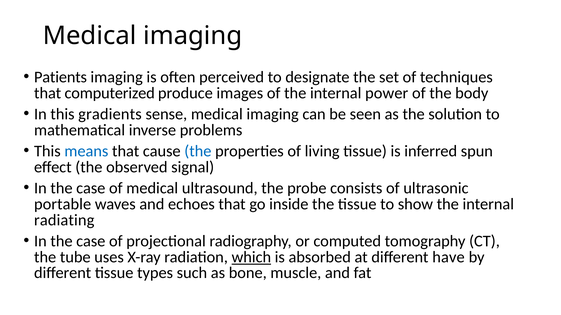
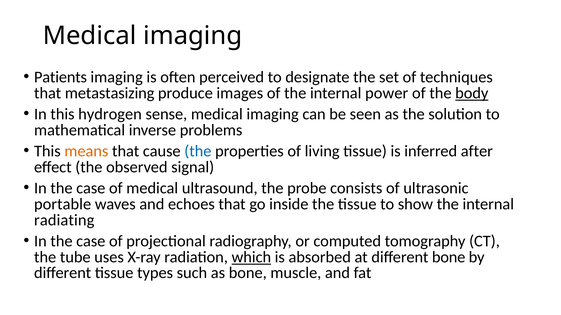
computerized: computerized -> metastasizing
body underline: none -> present
gradients: gradients -> hydrogen
means colour: blue -> orange
spun: spun -> after
different have: have -> bone
